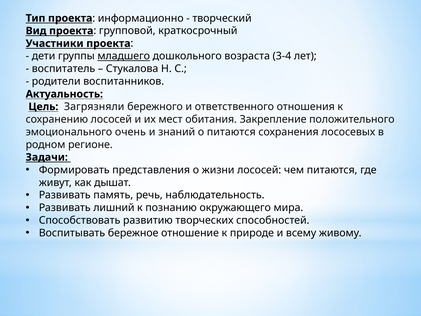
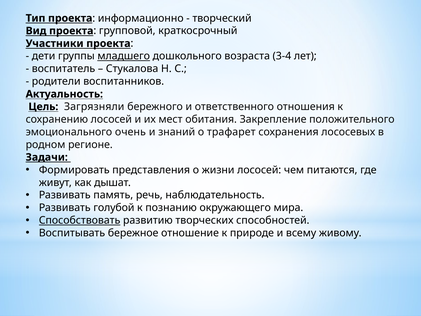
о питаются: питаются -> трафарет
лишний: лишний -> голубой
Способствовать underline: none -> present
